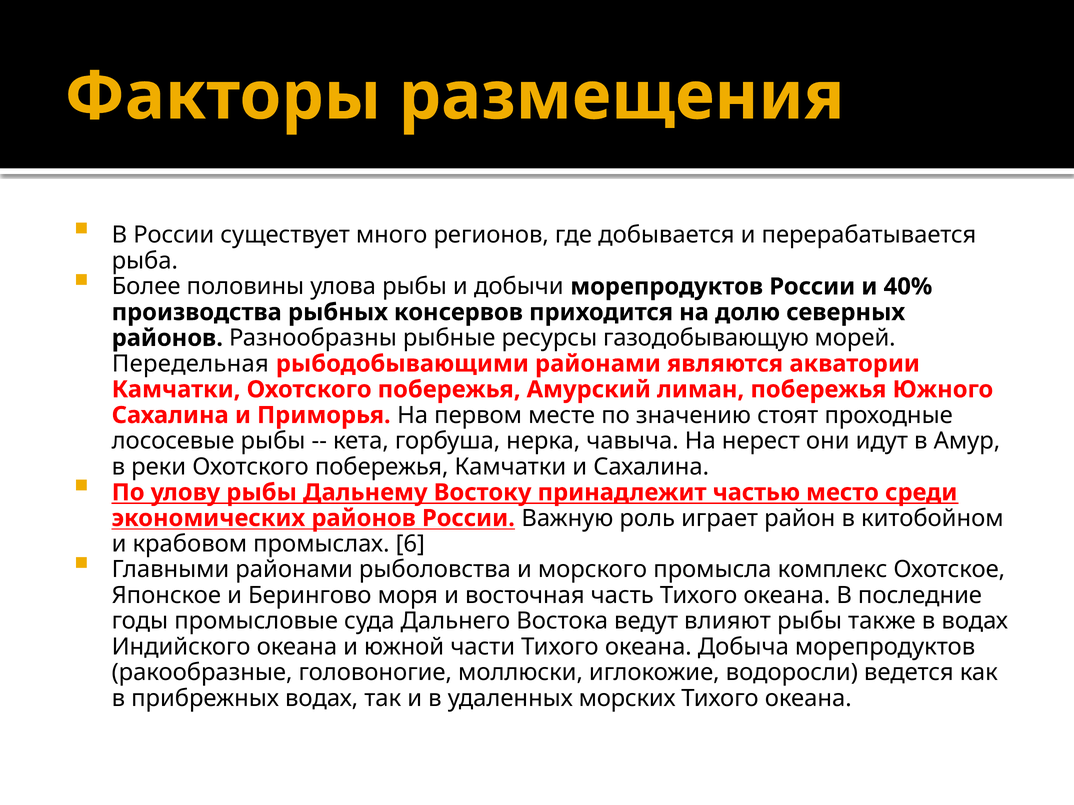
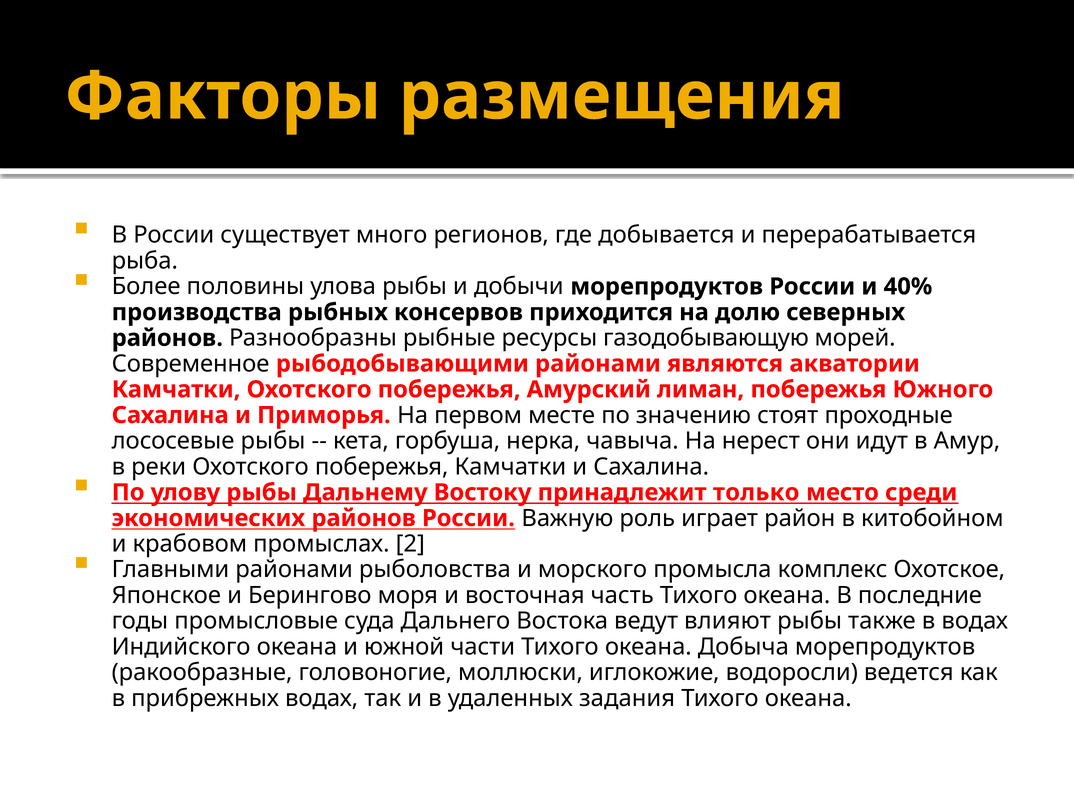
Передельная: Передельная -> Современное
частью: частью -> только
6: 6 -> 2
морских: морских -> задания
